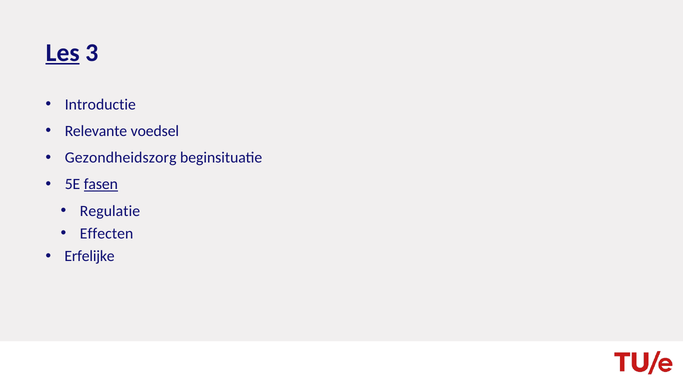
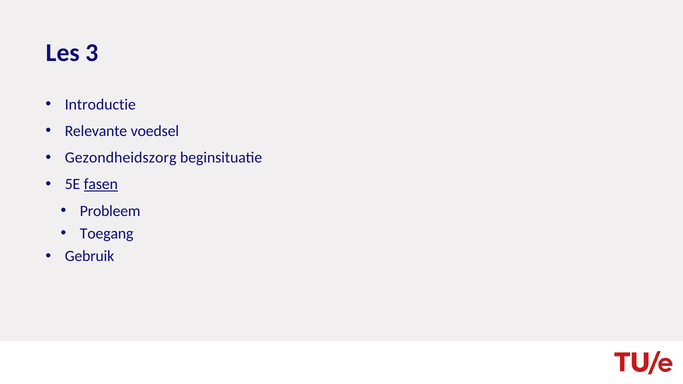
Les underline: present -> none
Regulatie: Regulatie -> Probleem
Effecten: Effecten -> Toegang
Erfelijke: Erfelijke -> Gebruik
